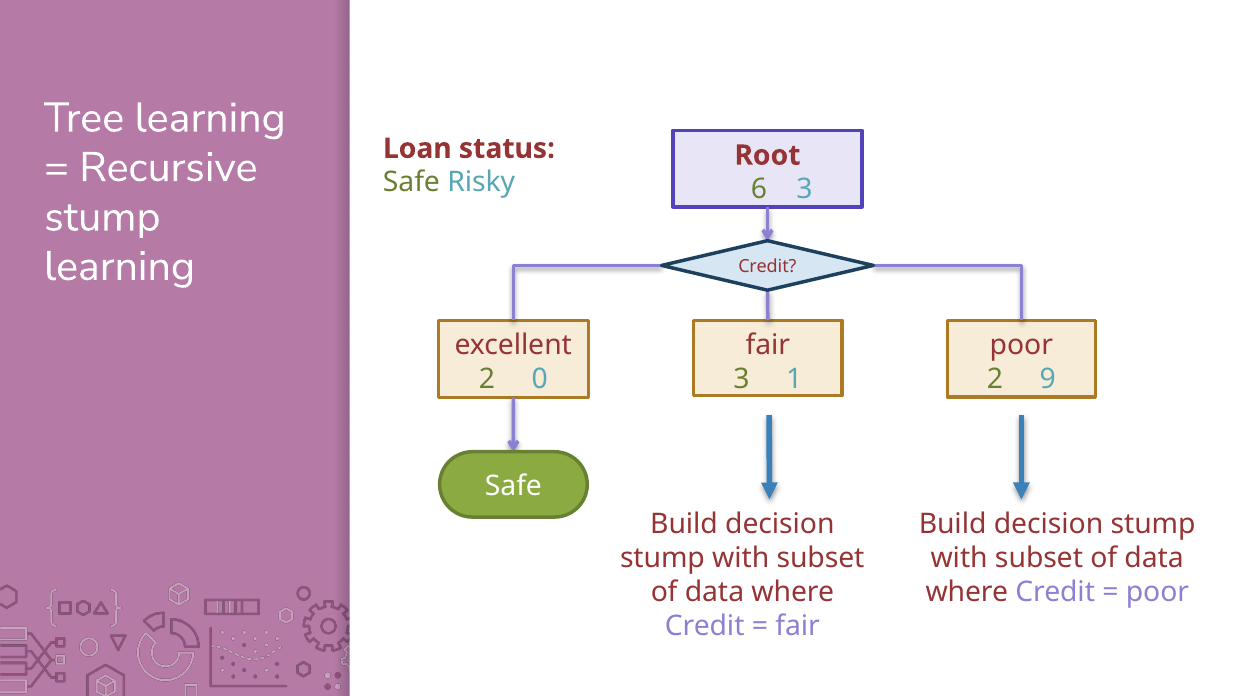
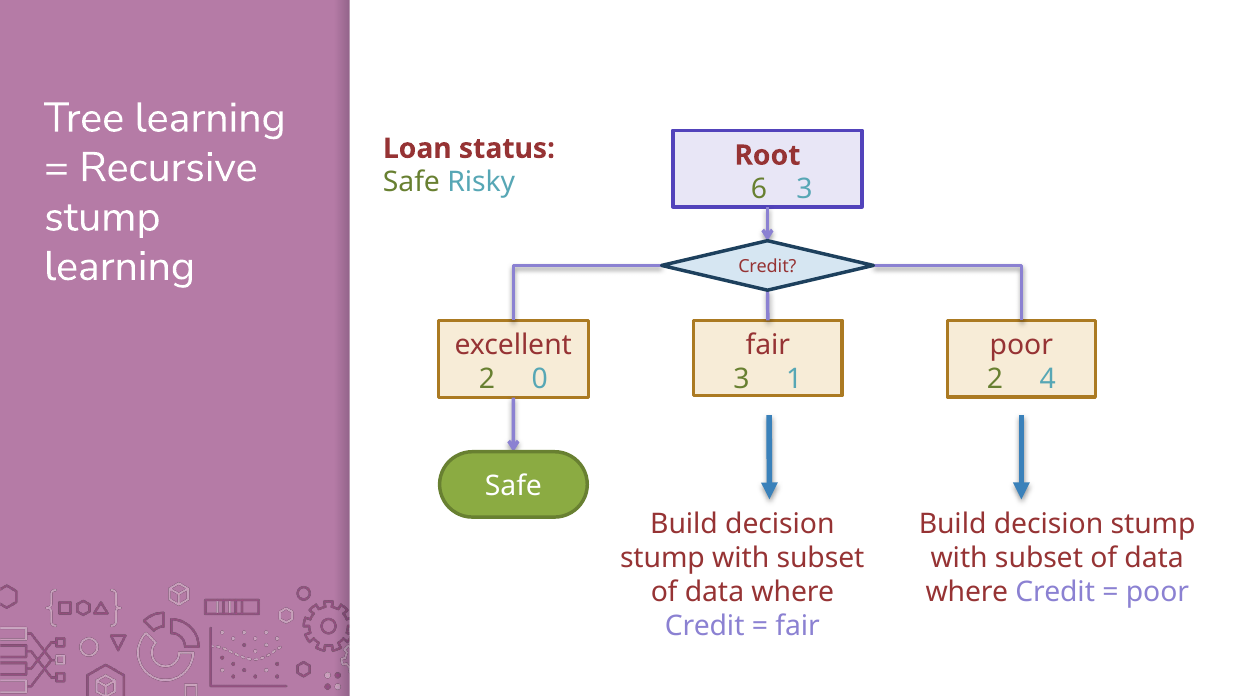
9: 9 -> 4
